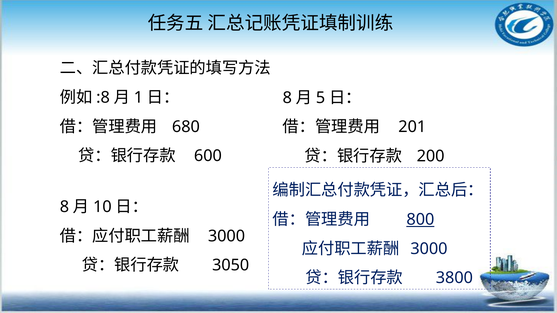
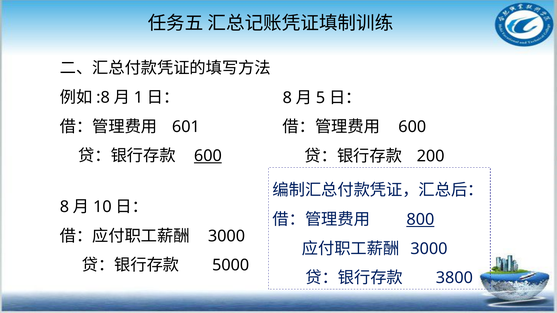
680: 680 -> 601
201 at (412, 127): 201 -> 600
600 at (208, 156) underline: none -> present
3050: 3050 -> 5000
